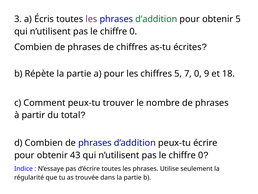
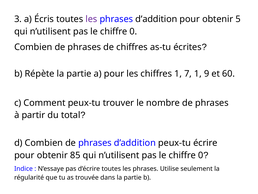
d’addition at (156, 19) colour: green -> black
chiffres 5: 5 -> 1
7 0: 0 -> 1
18: 18 -> 60
43: 43 -> 85
